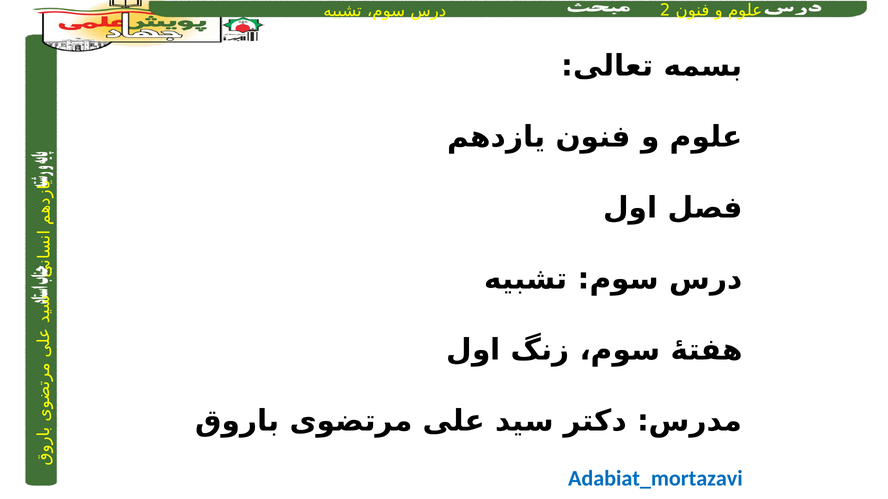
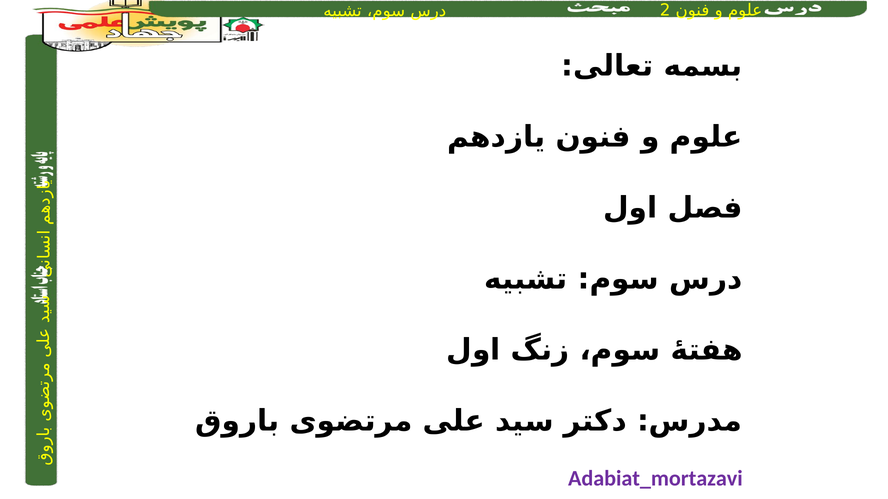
Adabiat_mortazavi colour: blue -> purple
